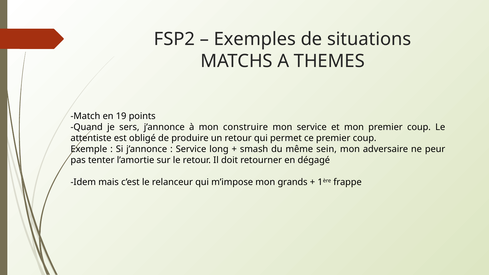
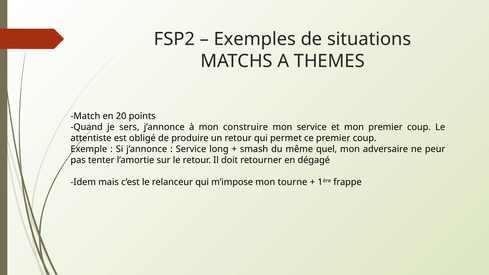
19: 19 -> 20
sein: sein -> quel
grands: grands -> tourne
